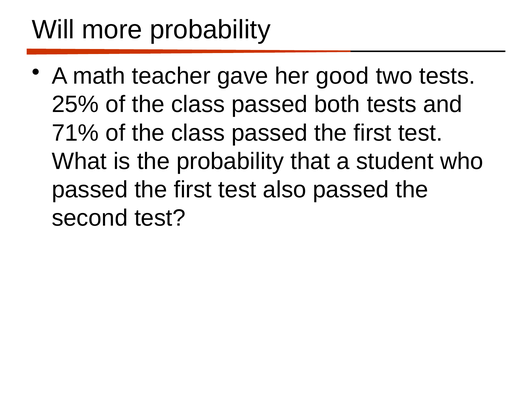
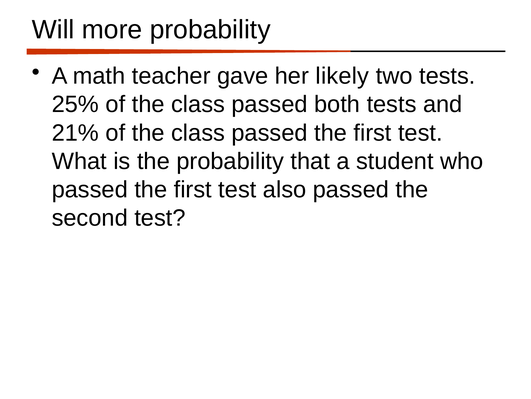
good: good -> likely
71%: 71% -> 21%
